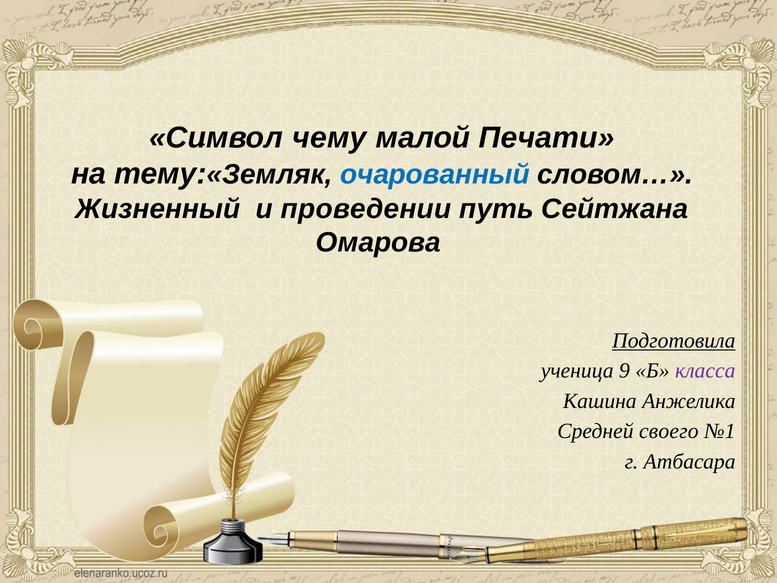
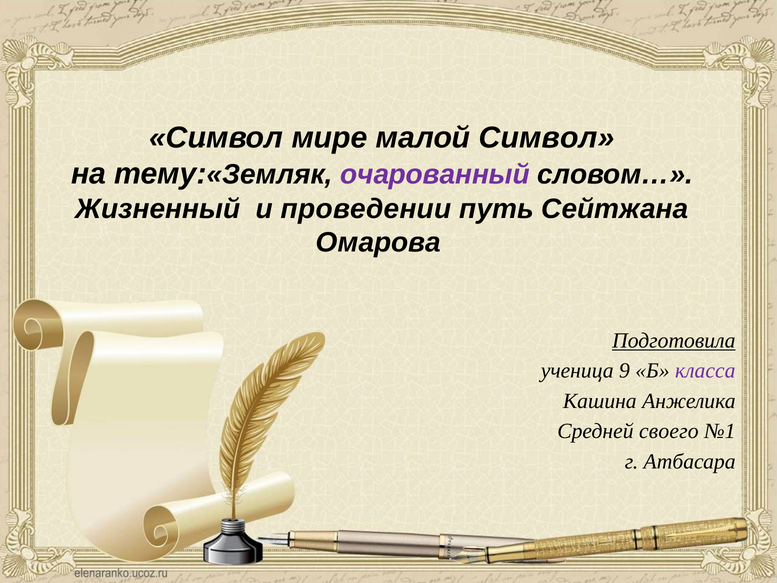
чему: чему -> мире
малой Печати: Печати -> Символ
очарованный colour: blue -> purple
